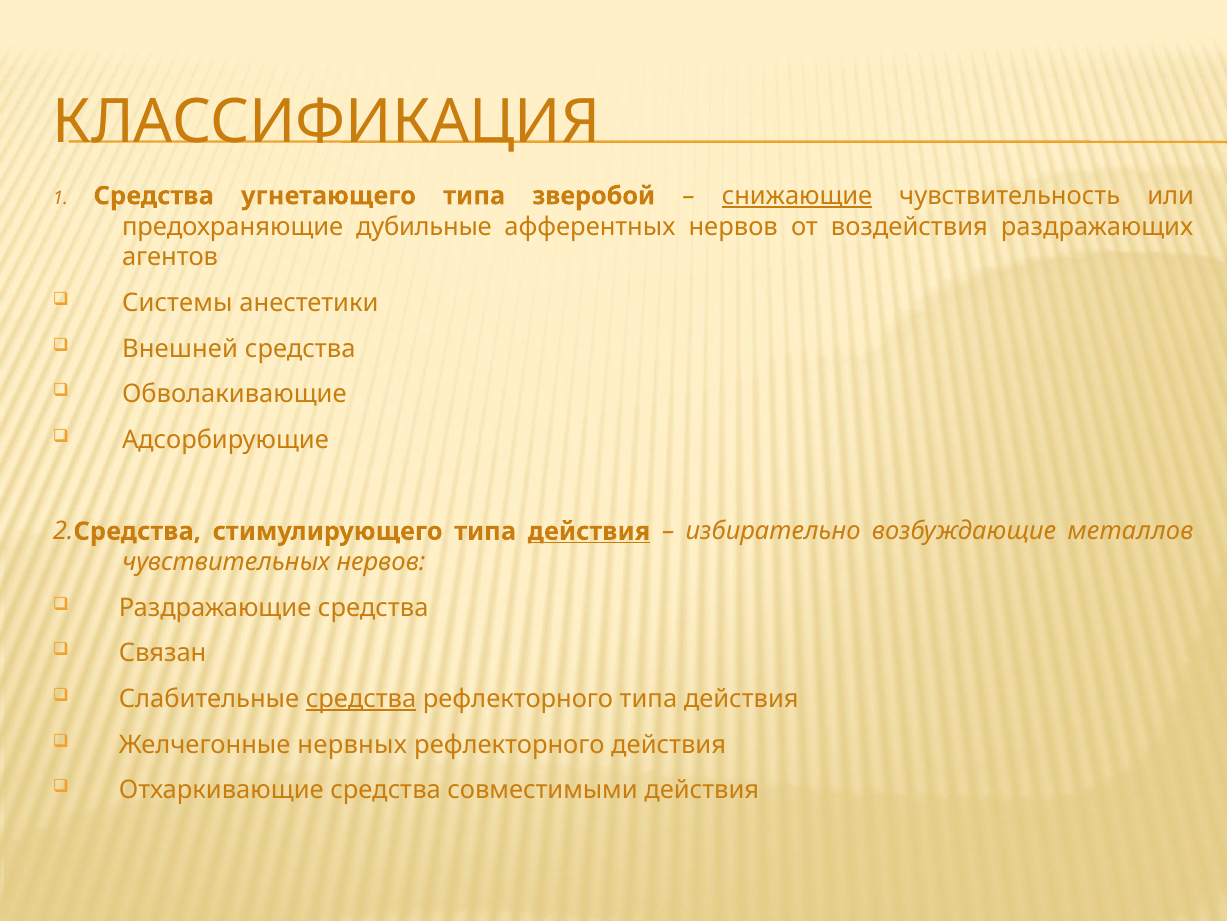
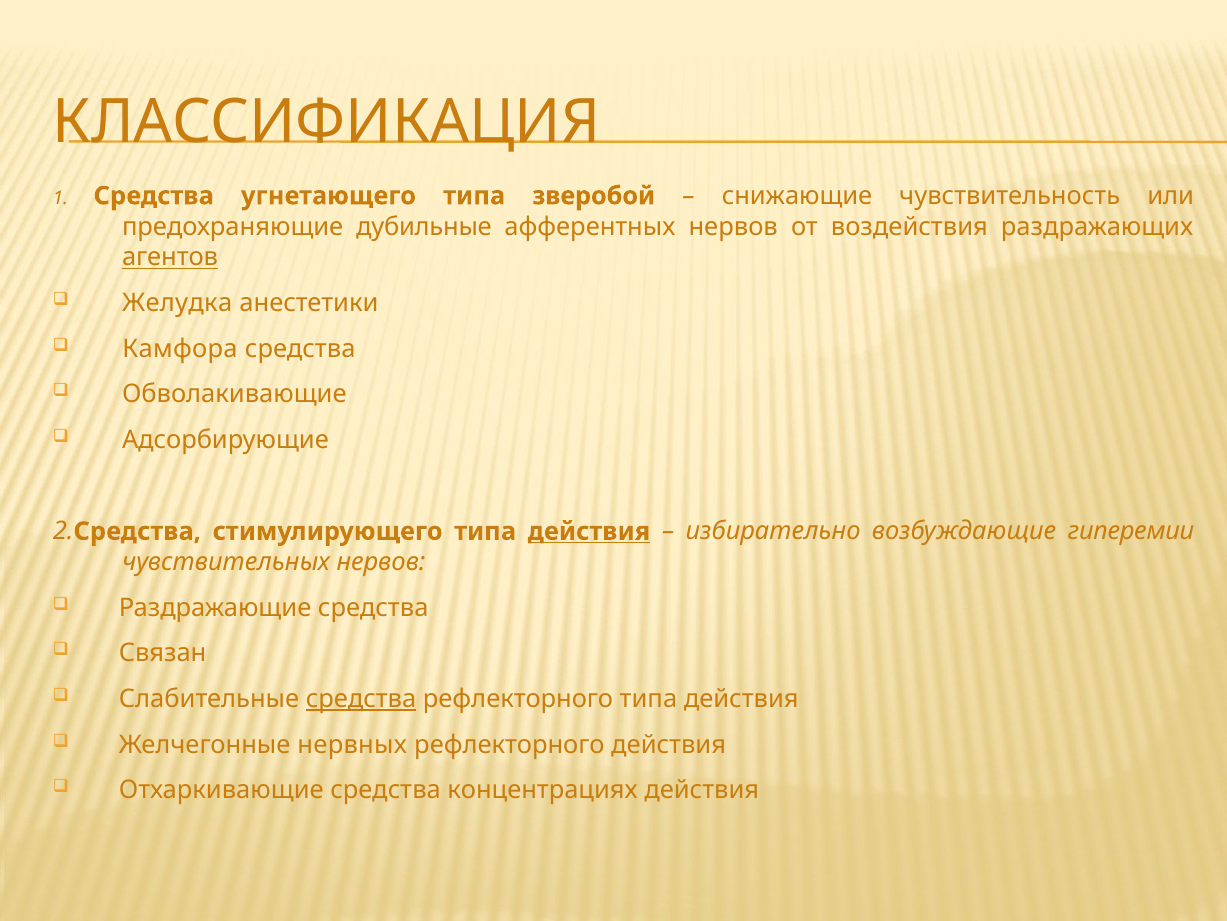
снижающие underline: present -> none
агентов underline: none -> present
Системы: Системы -> Желудка
Внешней: Внешней -> Камфора
металлов: металлов -> гиперемии
совместимыми: совместимыми -> концентрациях
